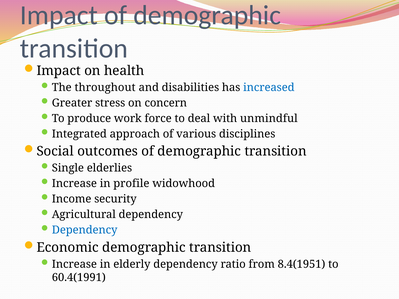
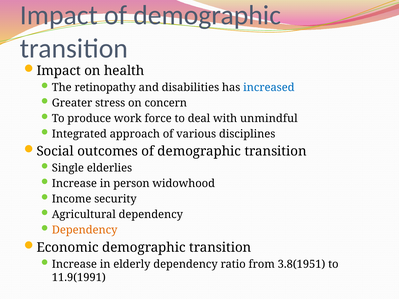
throughout: throughout -> retinopathy
profile: profile -> person
Dependency at (85, 230) colour: blue -> orange
8.4(1951: 8.4(1951 -> 3.8(1951
60.4(1991: 60.4(1991 -> 11.9(1991
